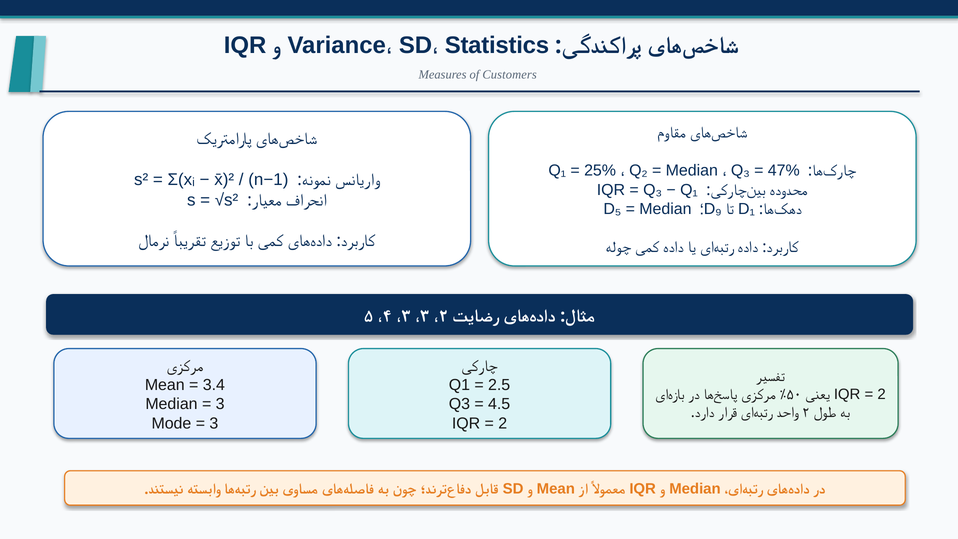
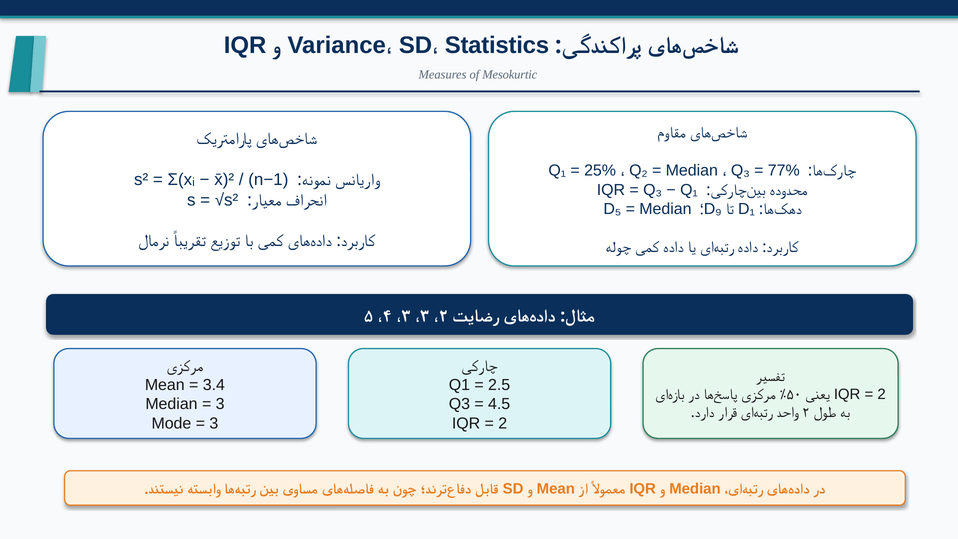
Customers: Customers -> Mesokurtic
47%: 47% -> 77%
